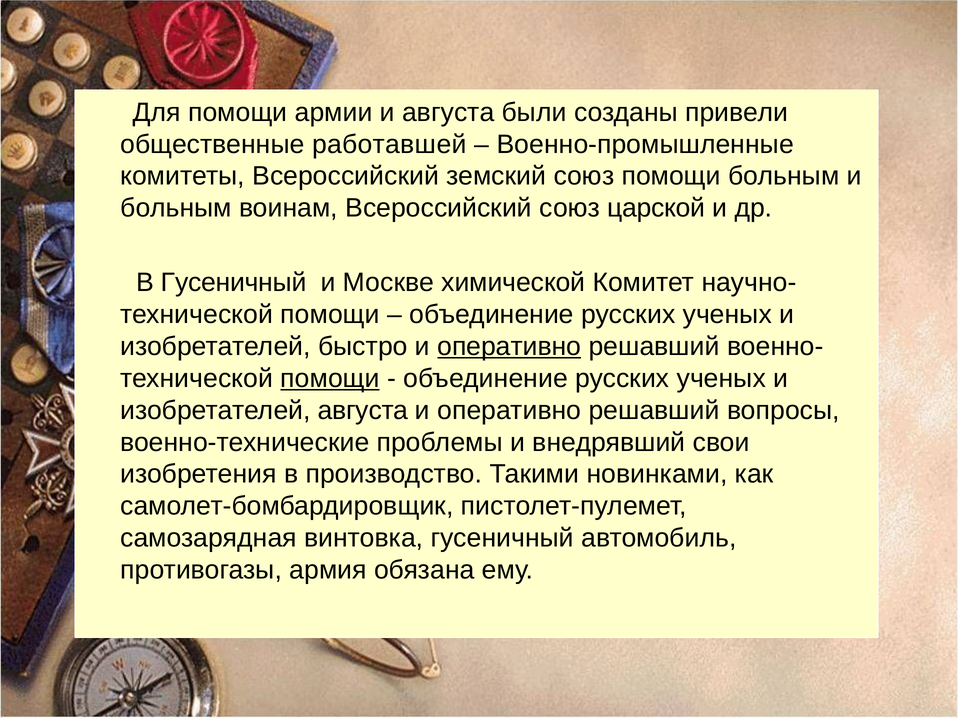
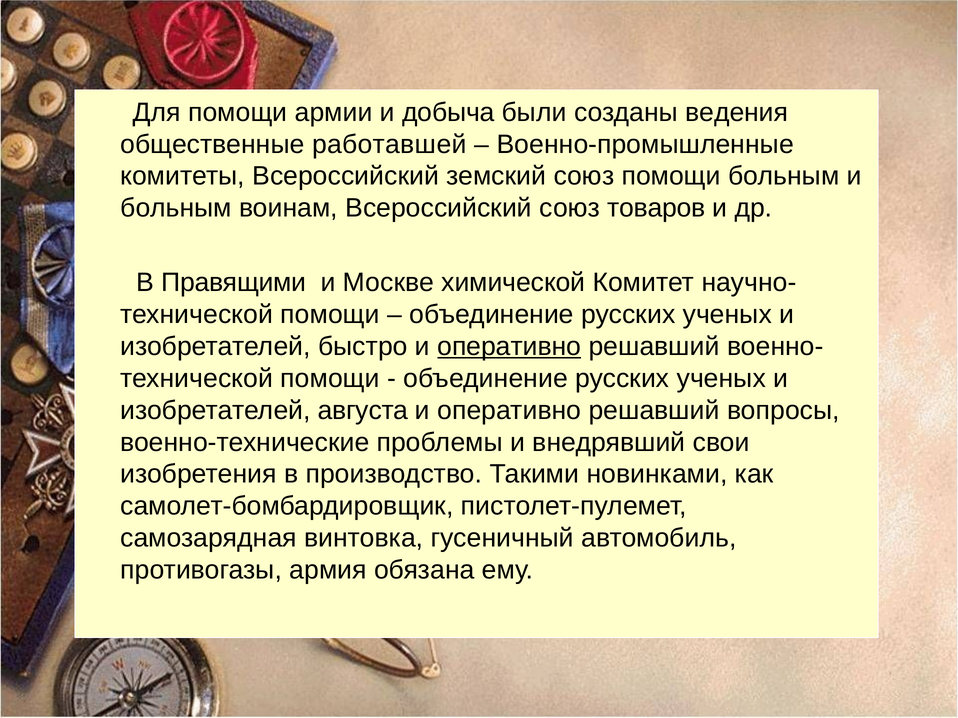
и августа: августа -> добыча
привели: привели -> ведения
царской: царской -> товаров
В Гусеничный: Гусеничный -> Правящими
помощи at (330, 379) underline: present -> none
